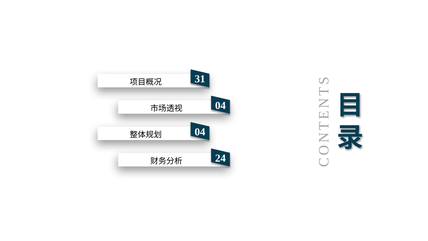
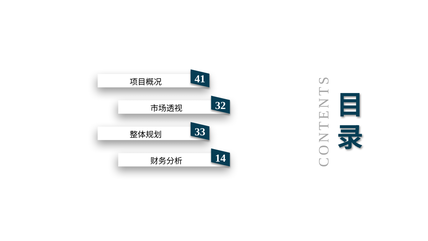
31: 31 -> 41
04 at (220, 105): 04 -> 32
04 at (200, 132): 04 -> 33
24: 24 -> 14
